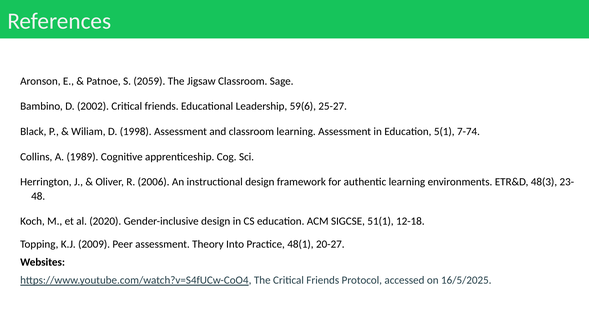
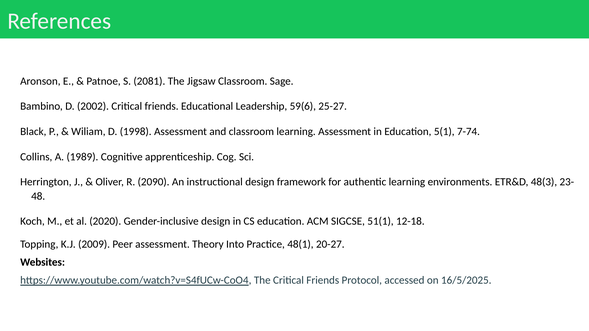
2059: 2059 -> 2081
2006: 2006 -> 2090
